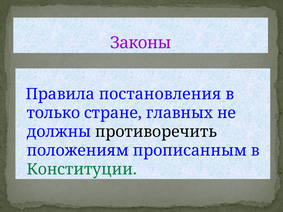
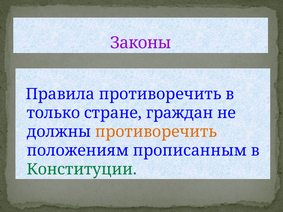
Правила постановления: постановления -> противоречить
главных: главных -> граждан
противоречить at (156, 132) colour: black -> orange
